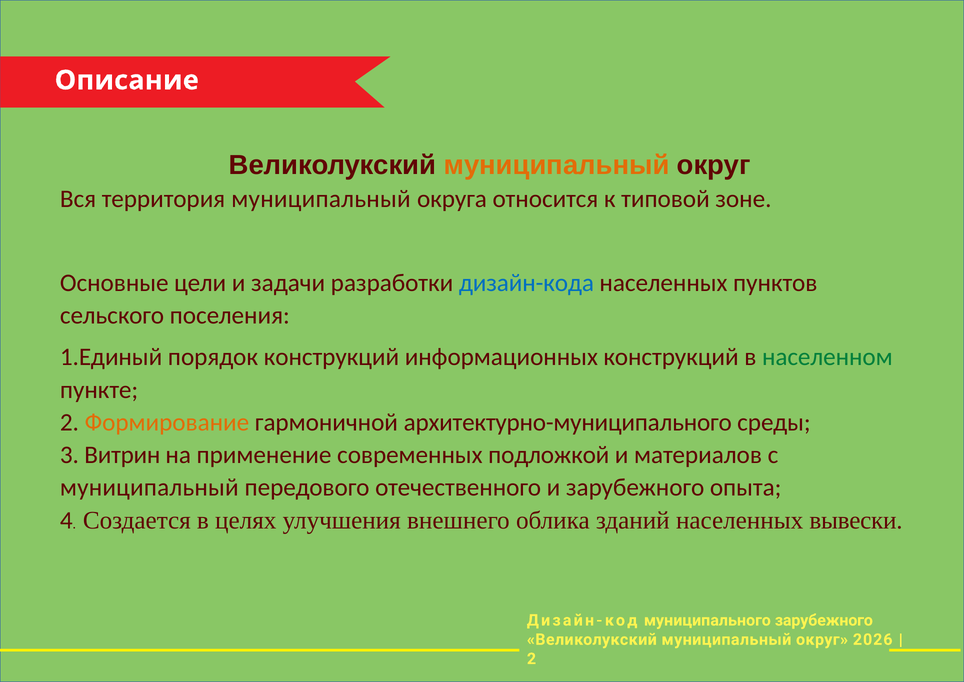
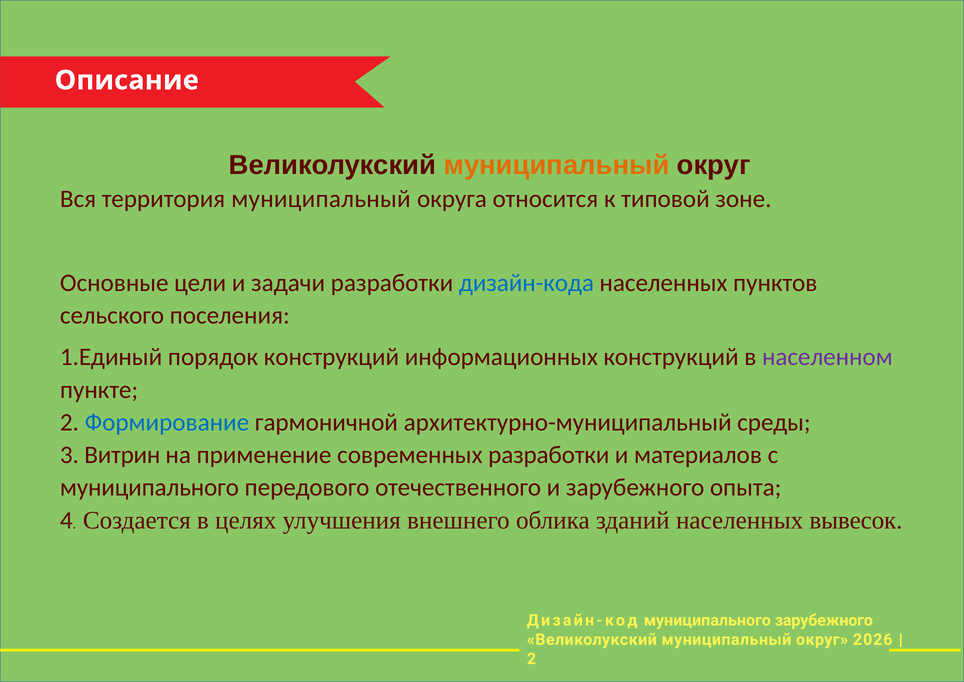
населенном colour: green -> purple
Формирование colour: orange -> blue
архитектурно-муниципального: архитектурно-муниципального -> архитектурно-муниципальный
современных подложкой: подложкой -> разработки
муниципальный at (149, 487): муниципальный -> муниципального
вывески: вывески -> вывесок
